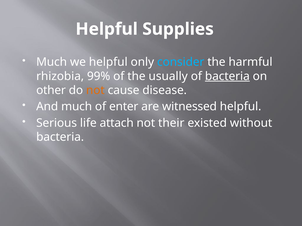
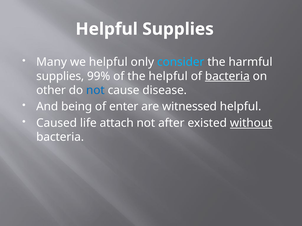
Much at (52, 62): Much -> Many
rhizobia at (60, 76): rhizobia -> supplies
the usually: usually -> helpful
not at (95, 90) colour: orange -> blue
And much: much -> being
Serious: Serious -> Caused
their: their -> after
without underline: none -> present
